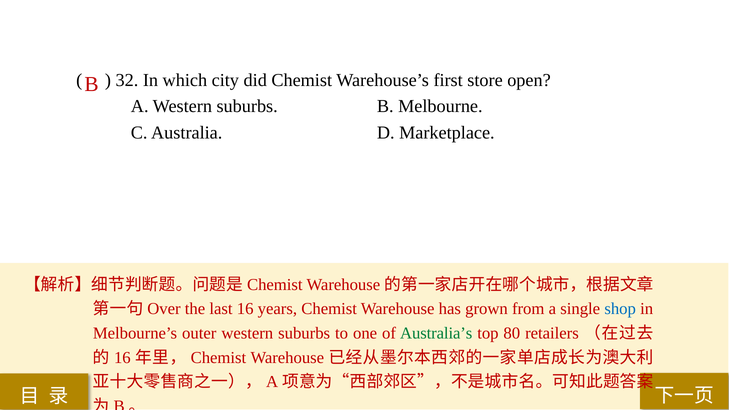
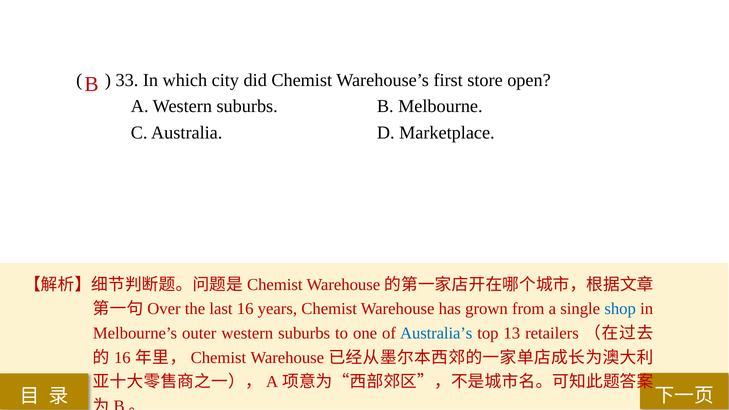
32: 32 -> 33
Australia’s colour: green -> blue
80: 80 -> 13
